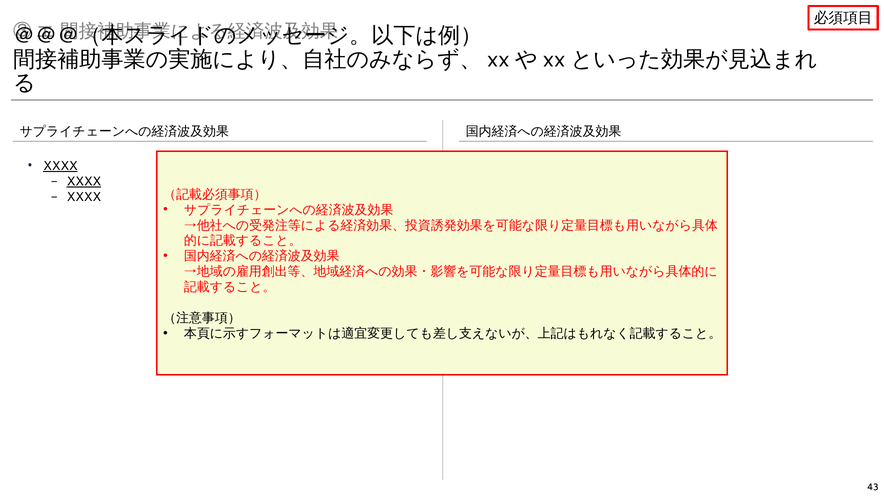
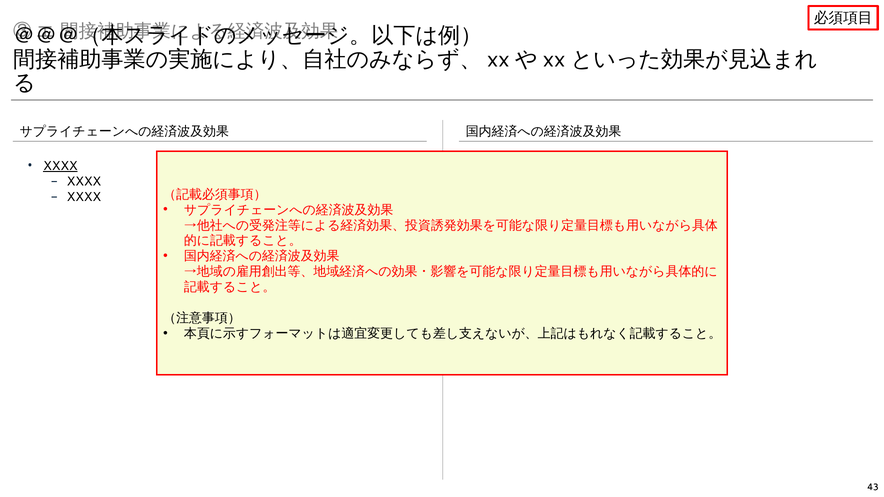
XXXX at (84, 181) underline: present -> none
